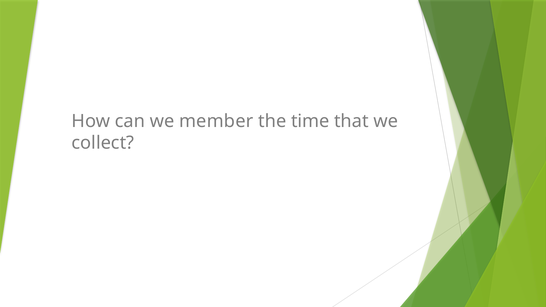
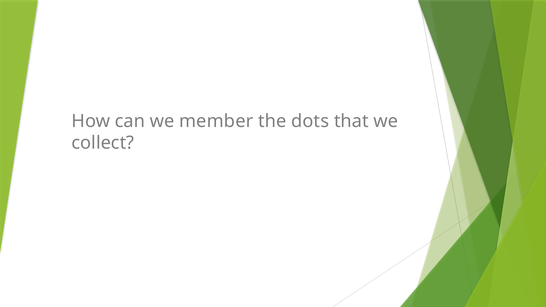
time: time -> dots
